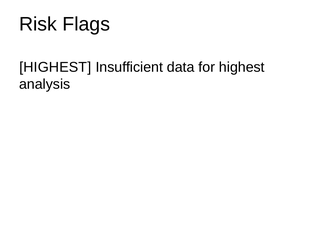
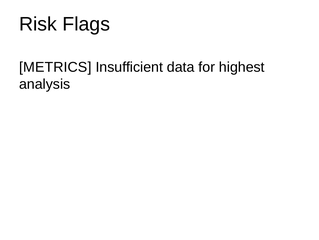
HIGHEST at (55, 67): HIGHEST -> METRICS
